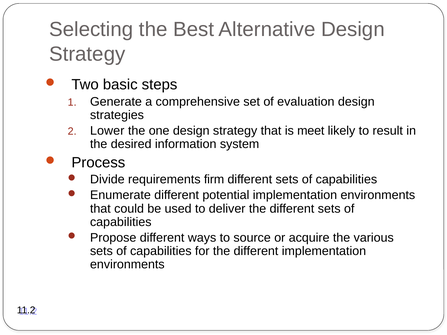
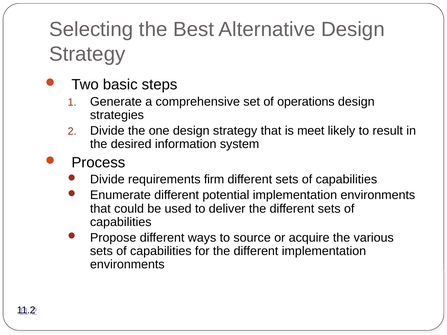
evaluation: evaluation -> operations
Lower at (107, 131): Lower -> Divide
